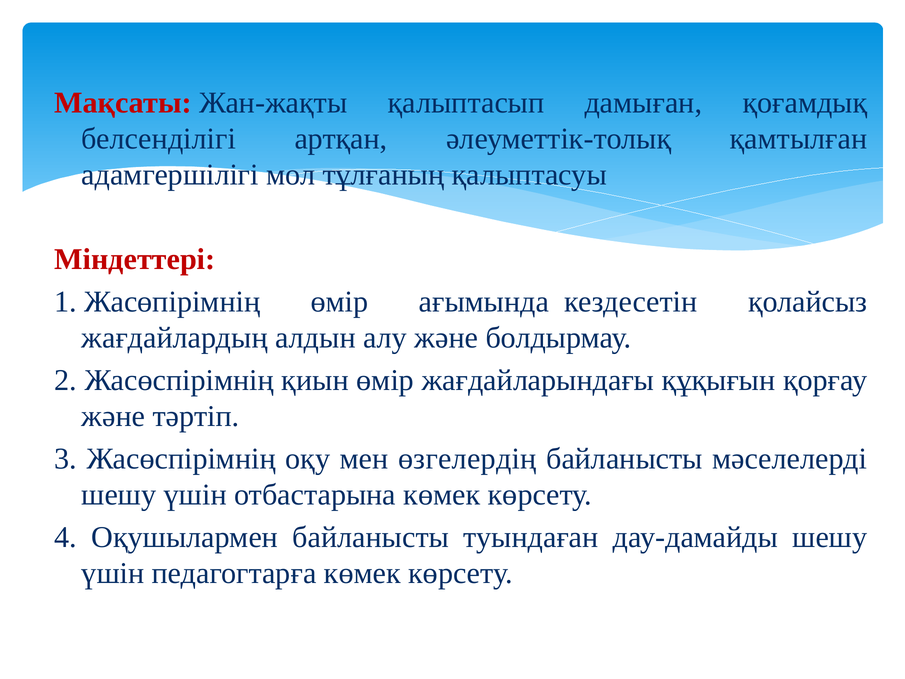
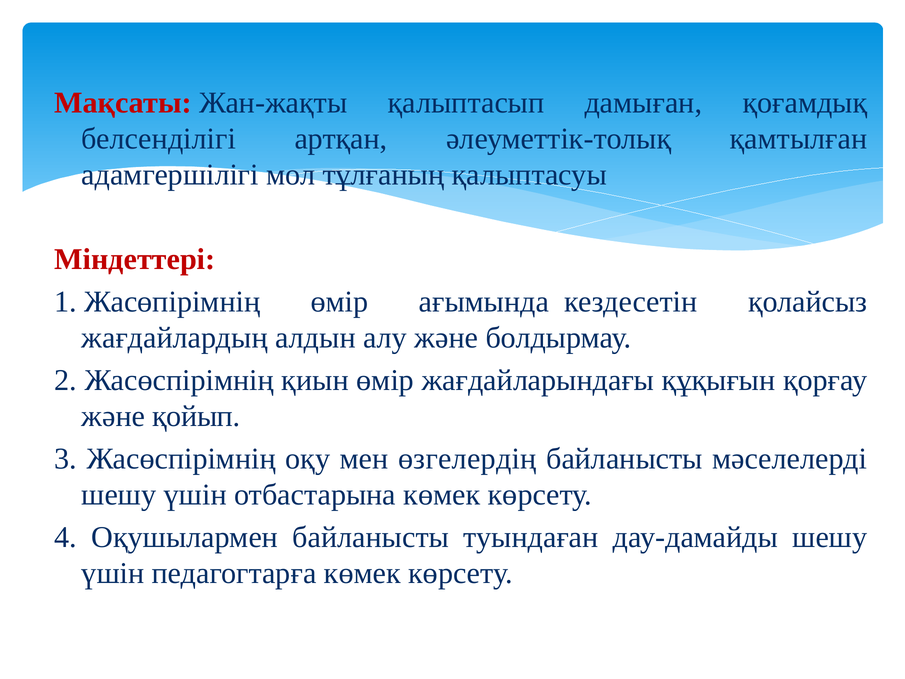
тәртіп: тәртіп -> қойып
